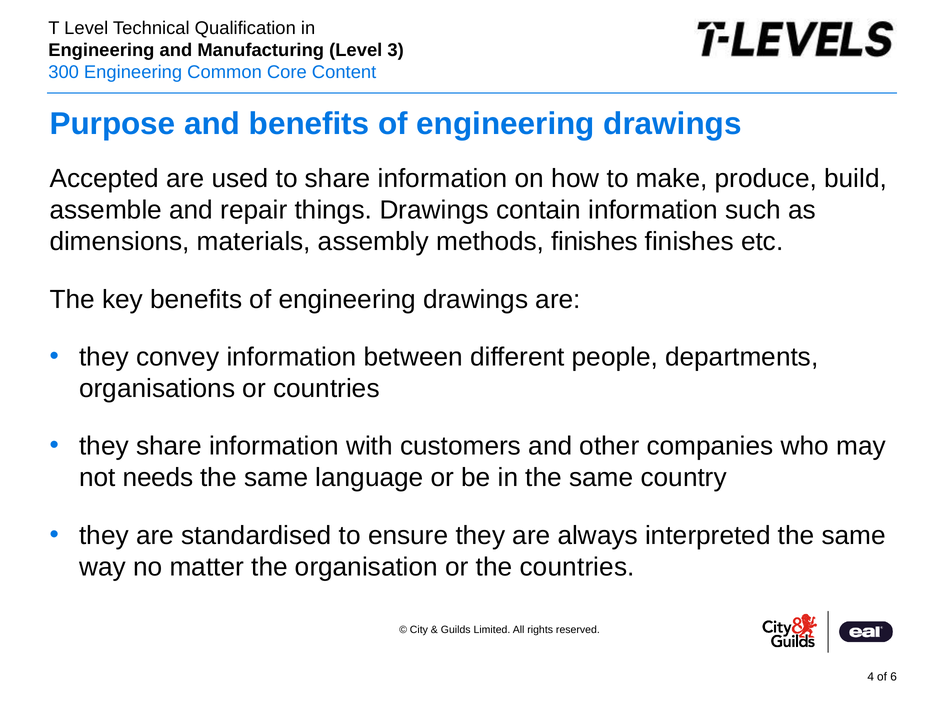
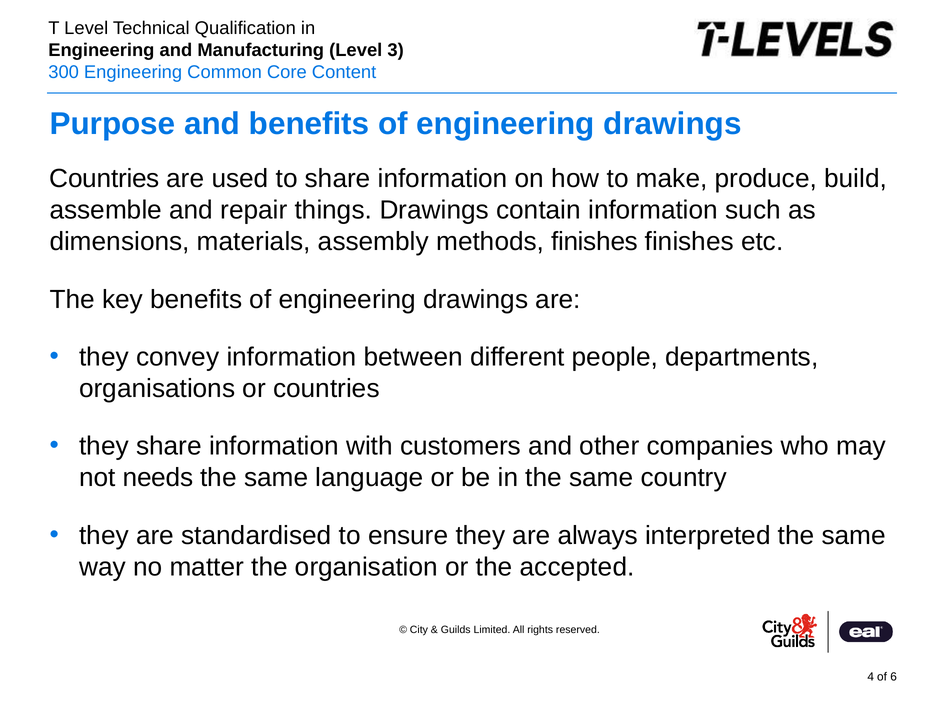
Accepted at (104, 179): Accepted -> Countries
the countries: countries -> accepted
